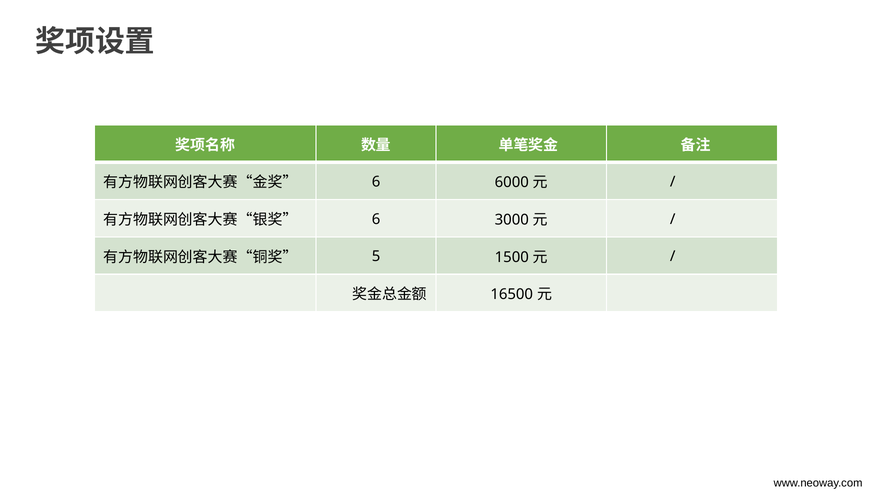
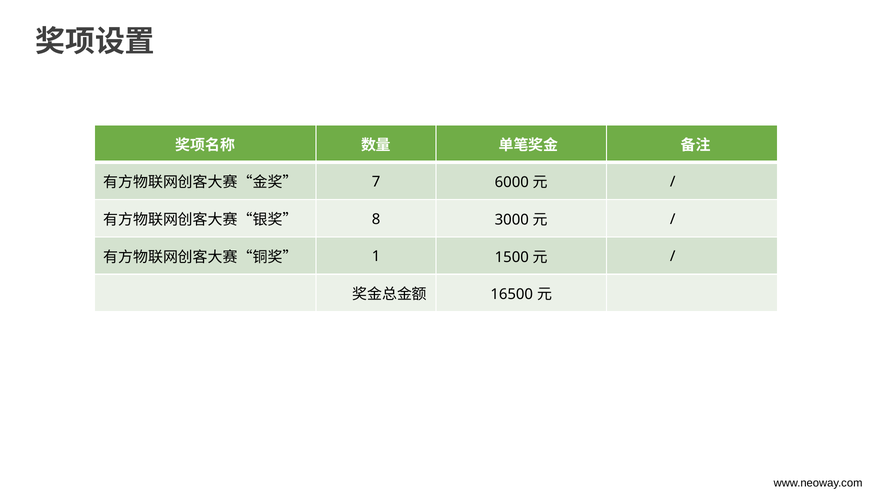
6 at (376, 182): 6 -> 7
6 at (376, 219): 6 -> 8
5: 5 -> 1
